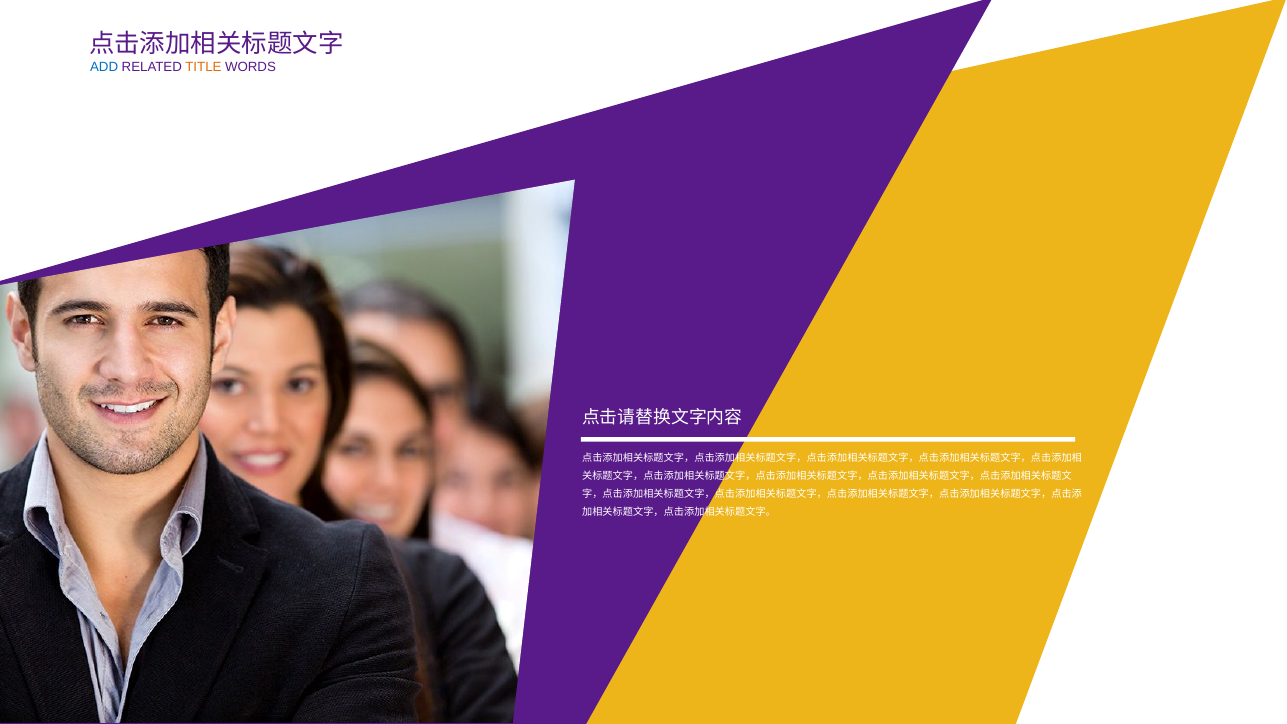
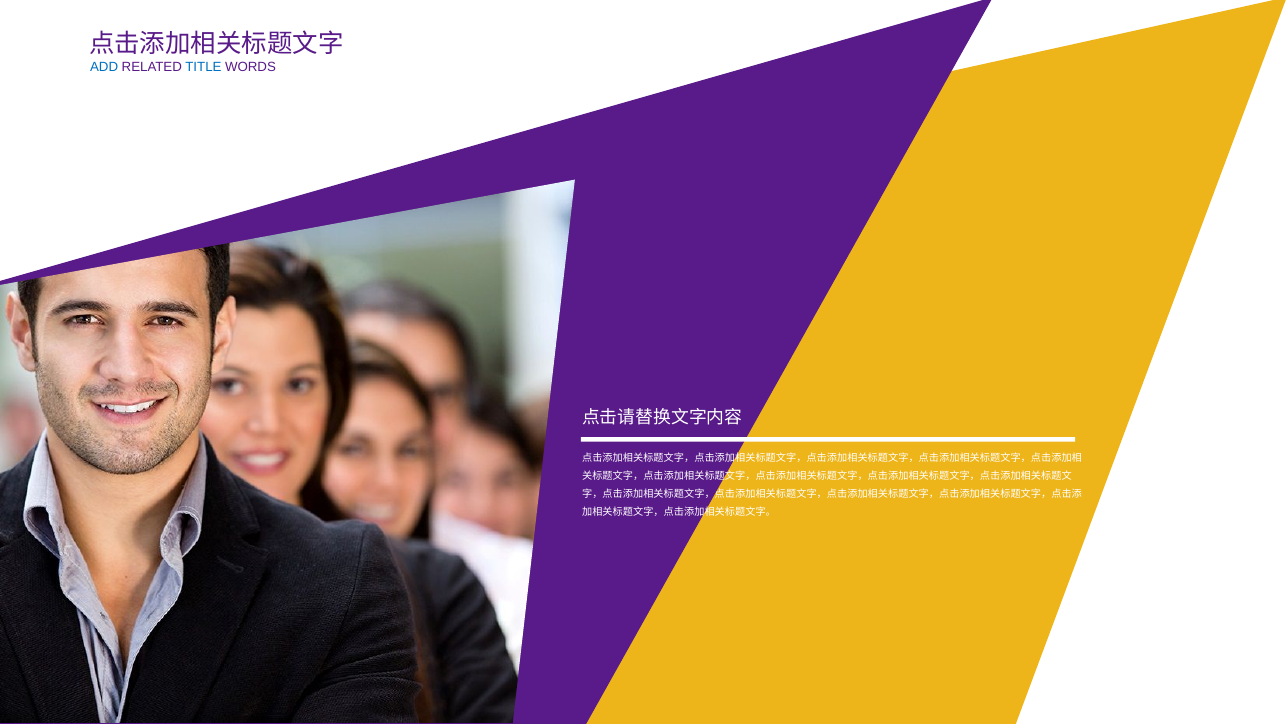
TITLE colour: orange -> blue
